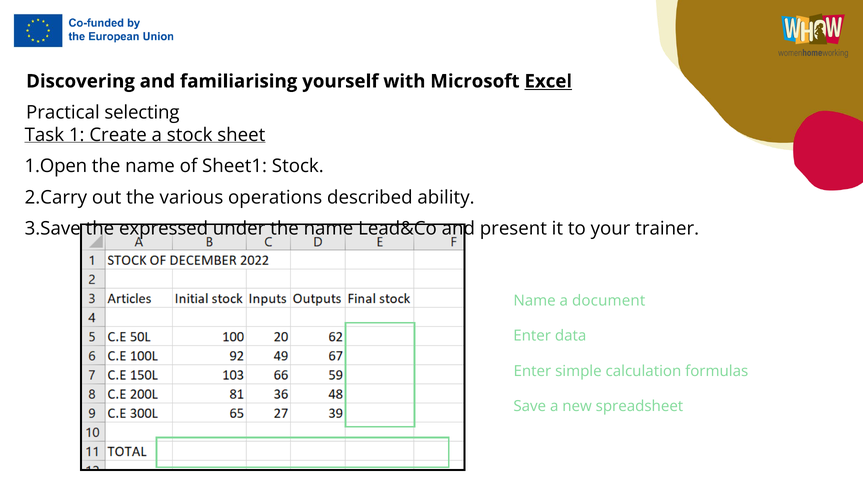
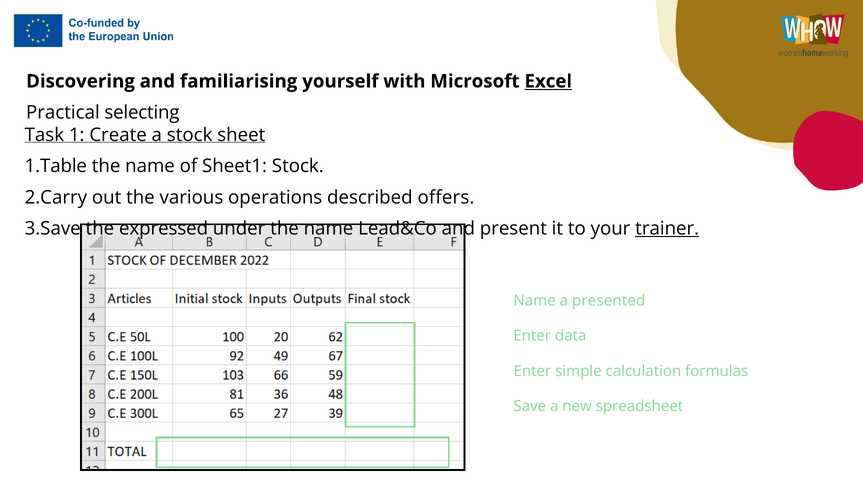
1.Open: 1.Open -> 1.Table
ability: ability -> offers
trainer underline: none -> present
document: document -> presented
